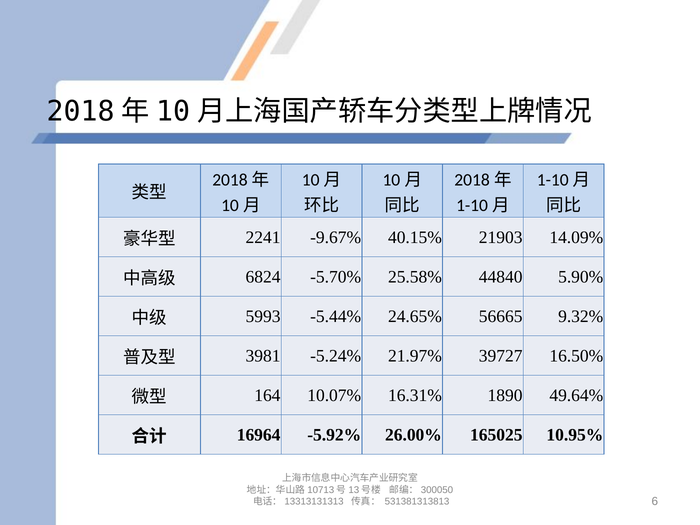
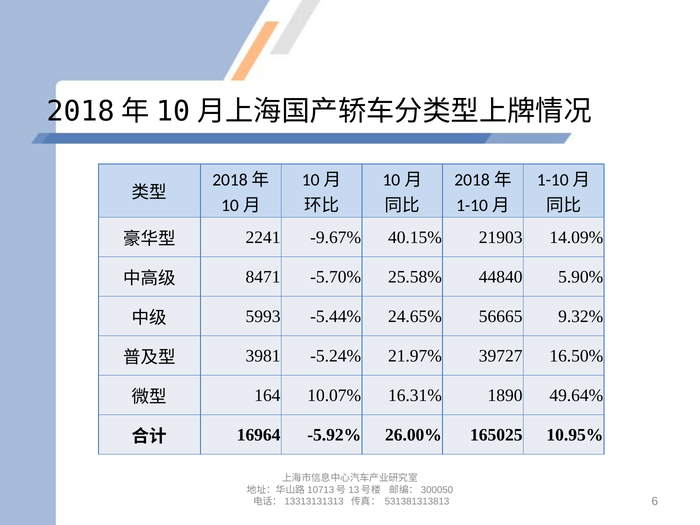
6824: 6824 -> 8471
